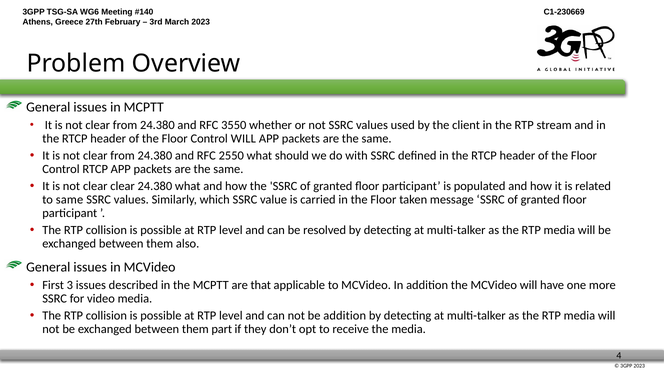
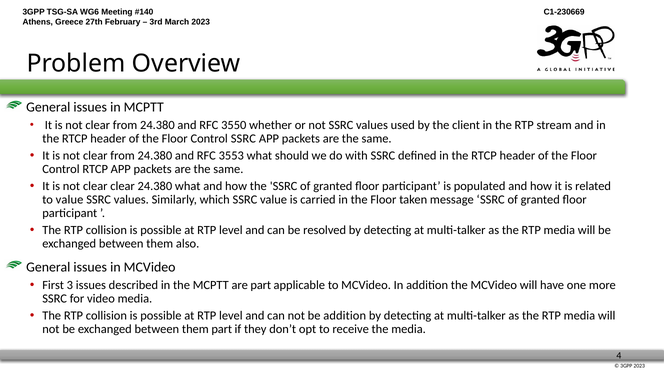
Control WILL: WILL -> SSRC
2550: 2550 -> 3553
to same: same -> value
are that: that -> part
